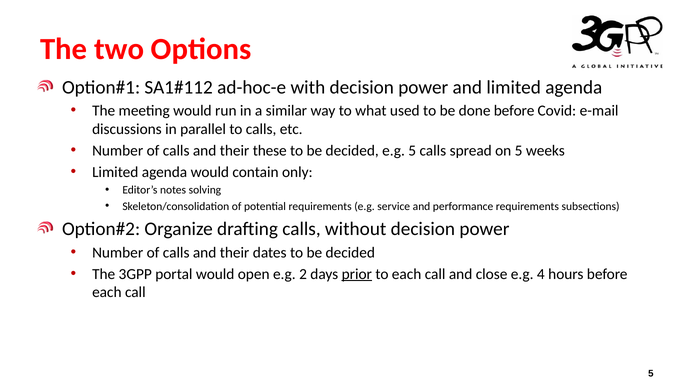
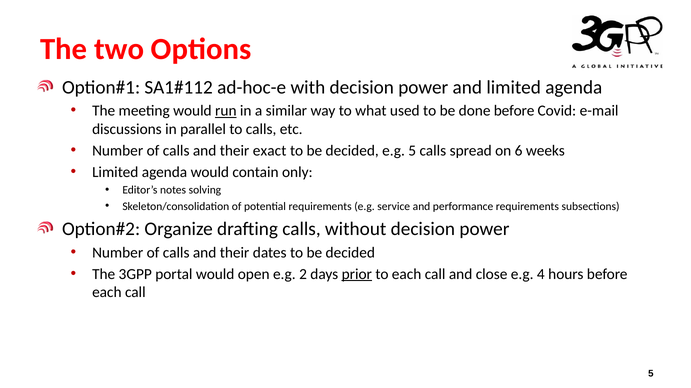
run underline: none -> present
these: these -> exact
on 5: 5 -> 6
